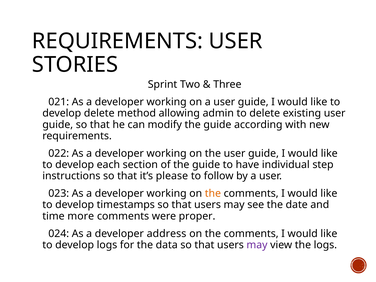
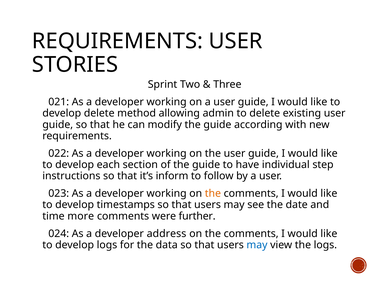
please: please -> inform
proper: proper -> further
may at (257, 245) colour: purple -> blue
